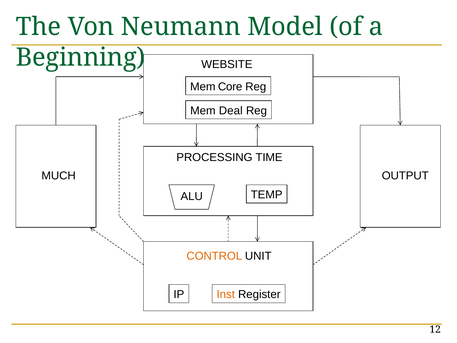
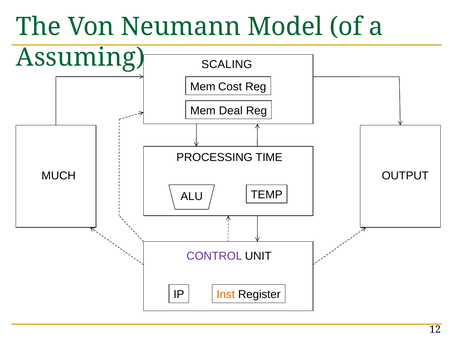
Beginning: Beginning -> Assuming
WEBSITE: WEBSITE -> SCALING
Core: Core -> Cost
CONTROL colour: orange -> purple
